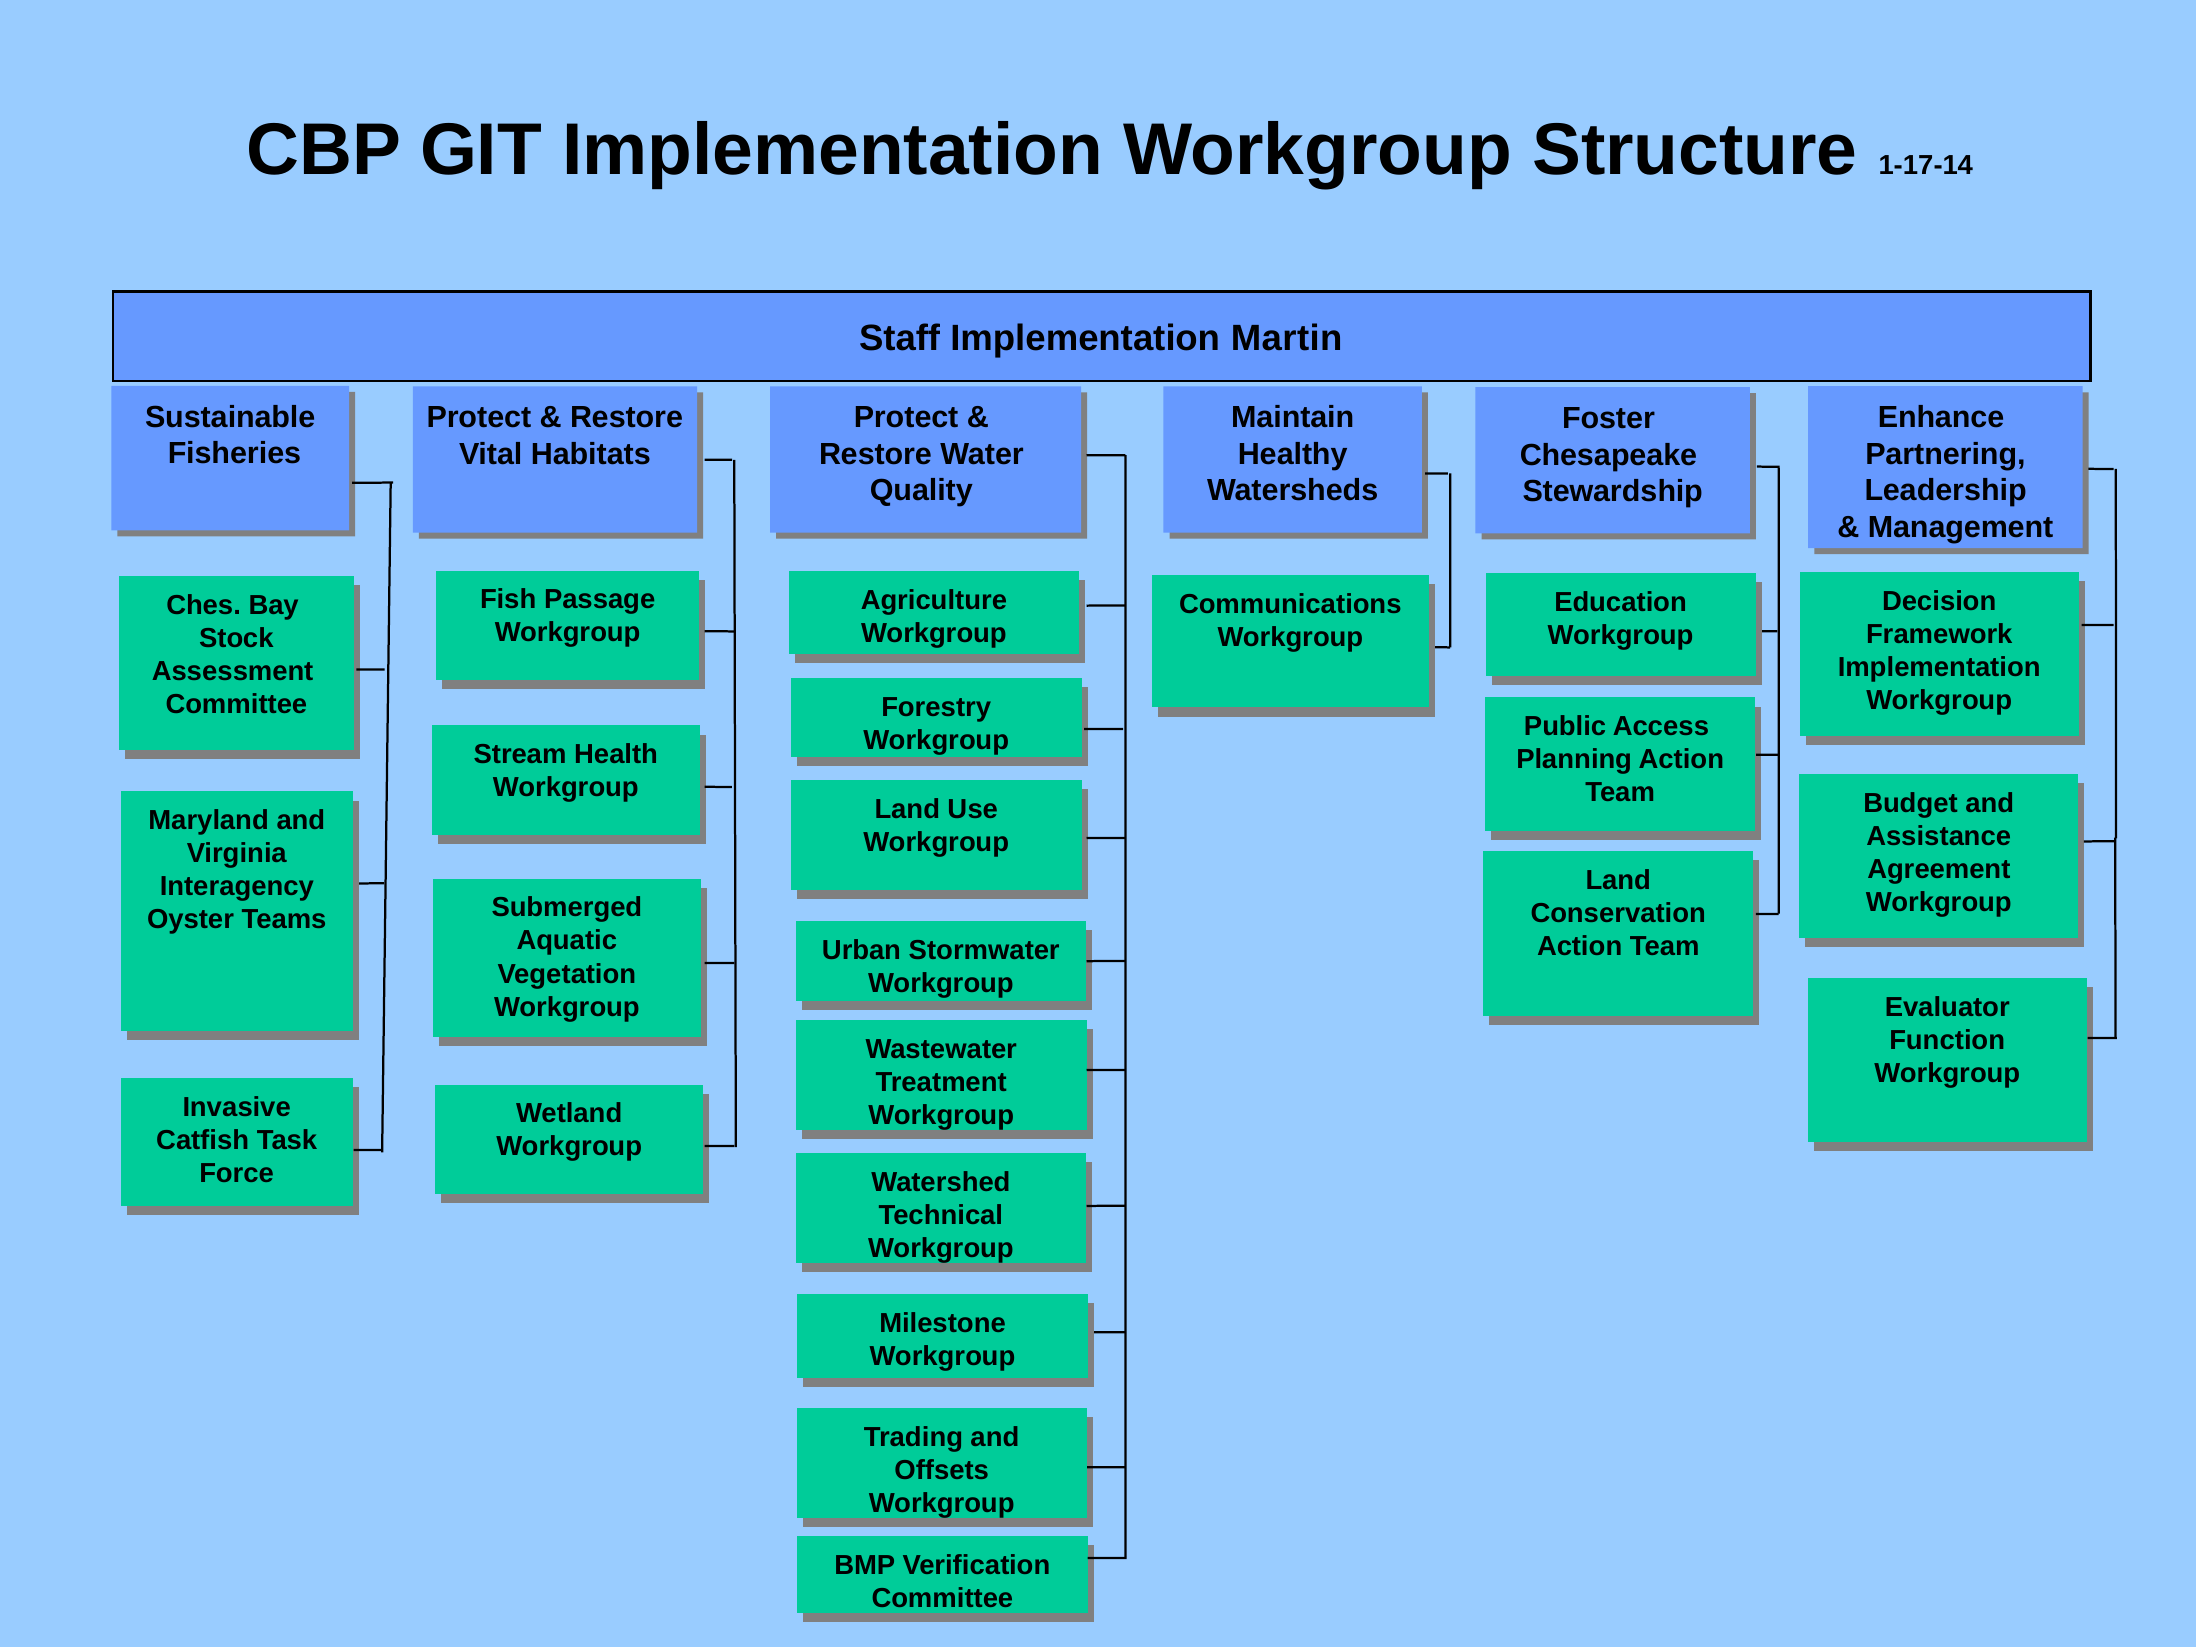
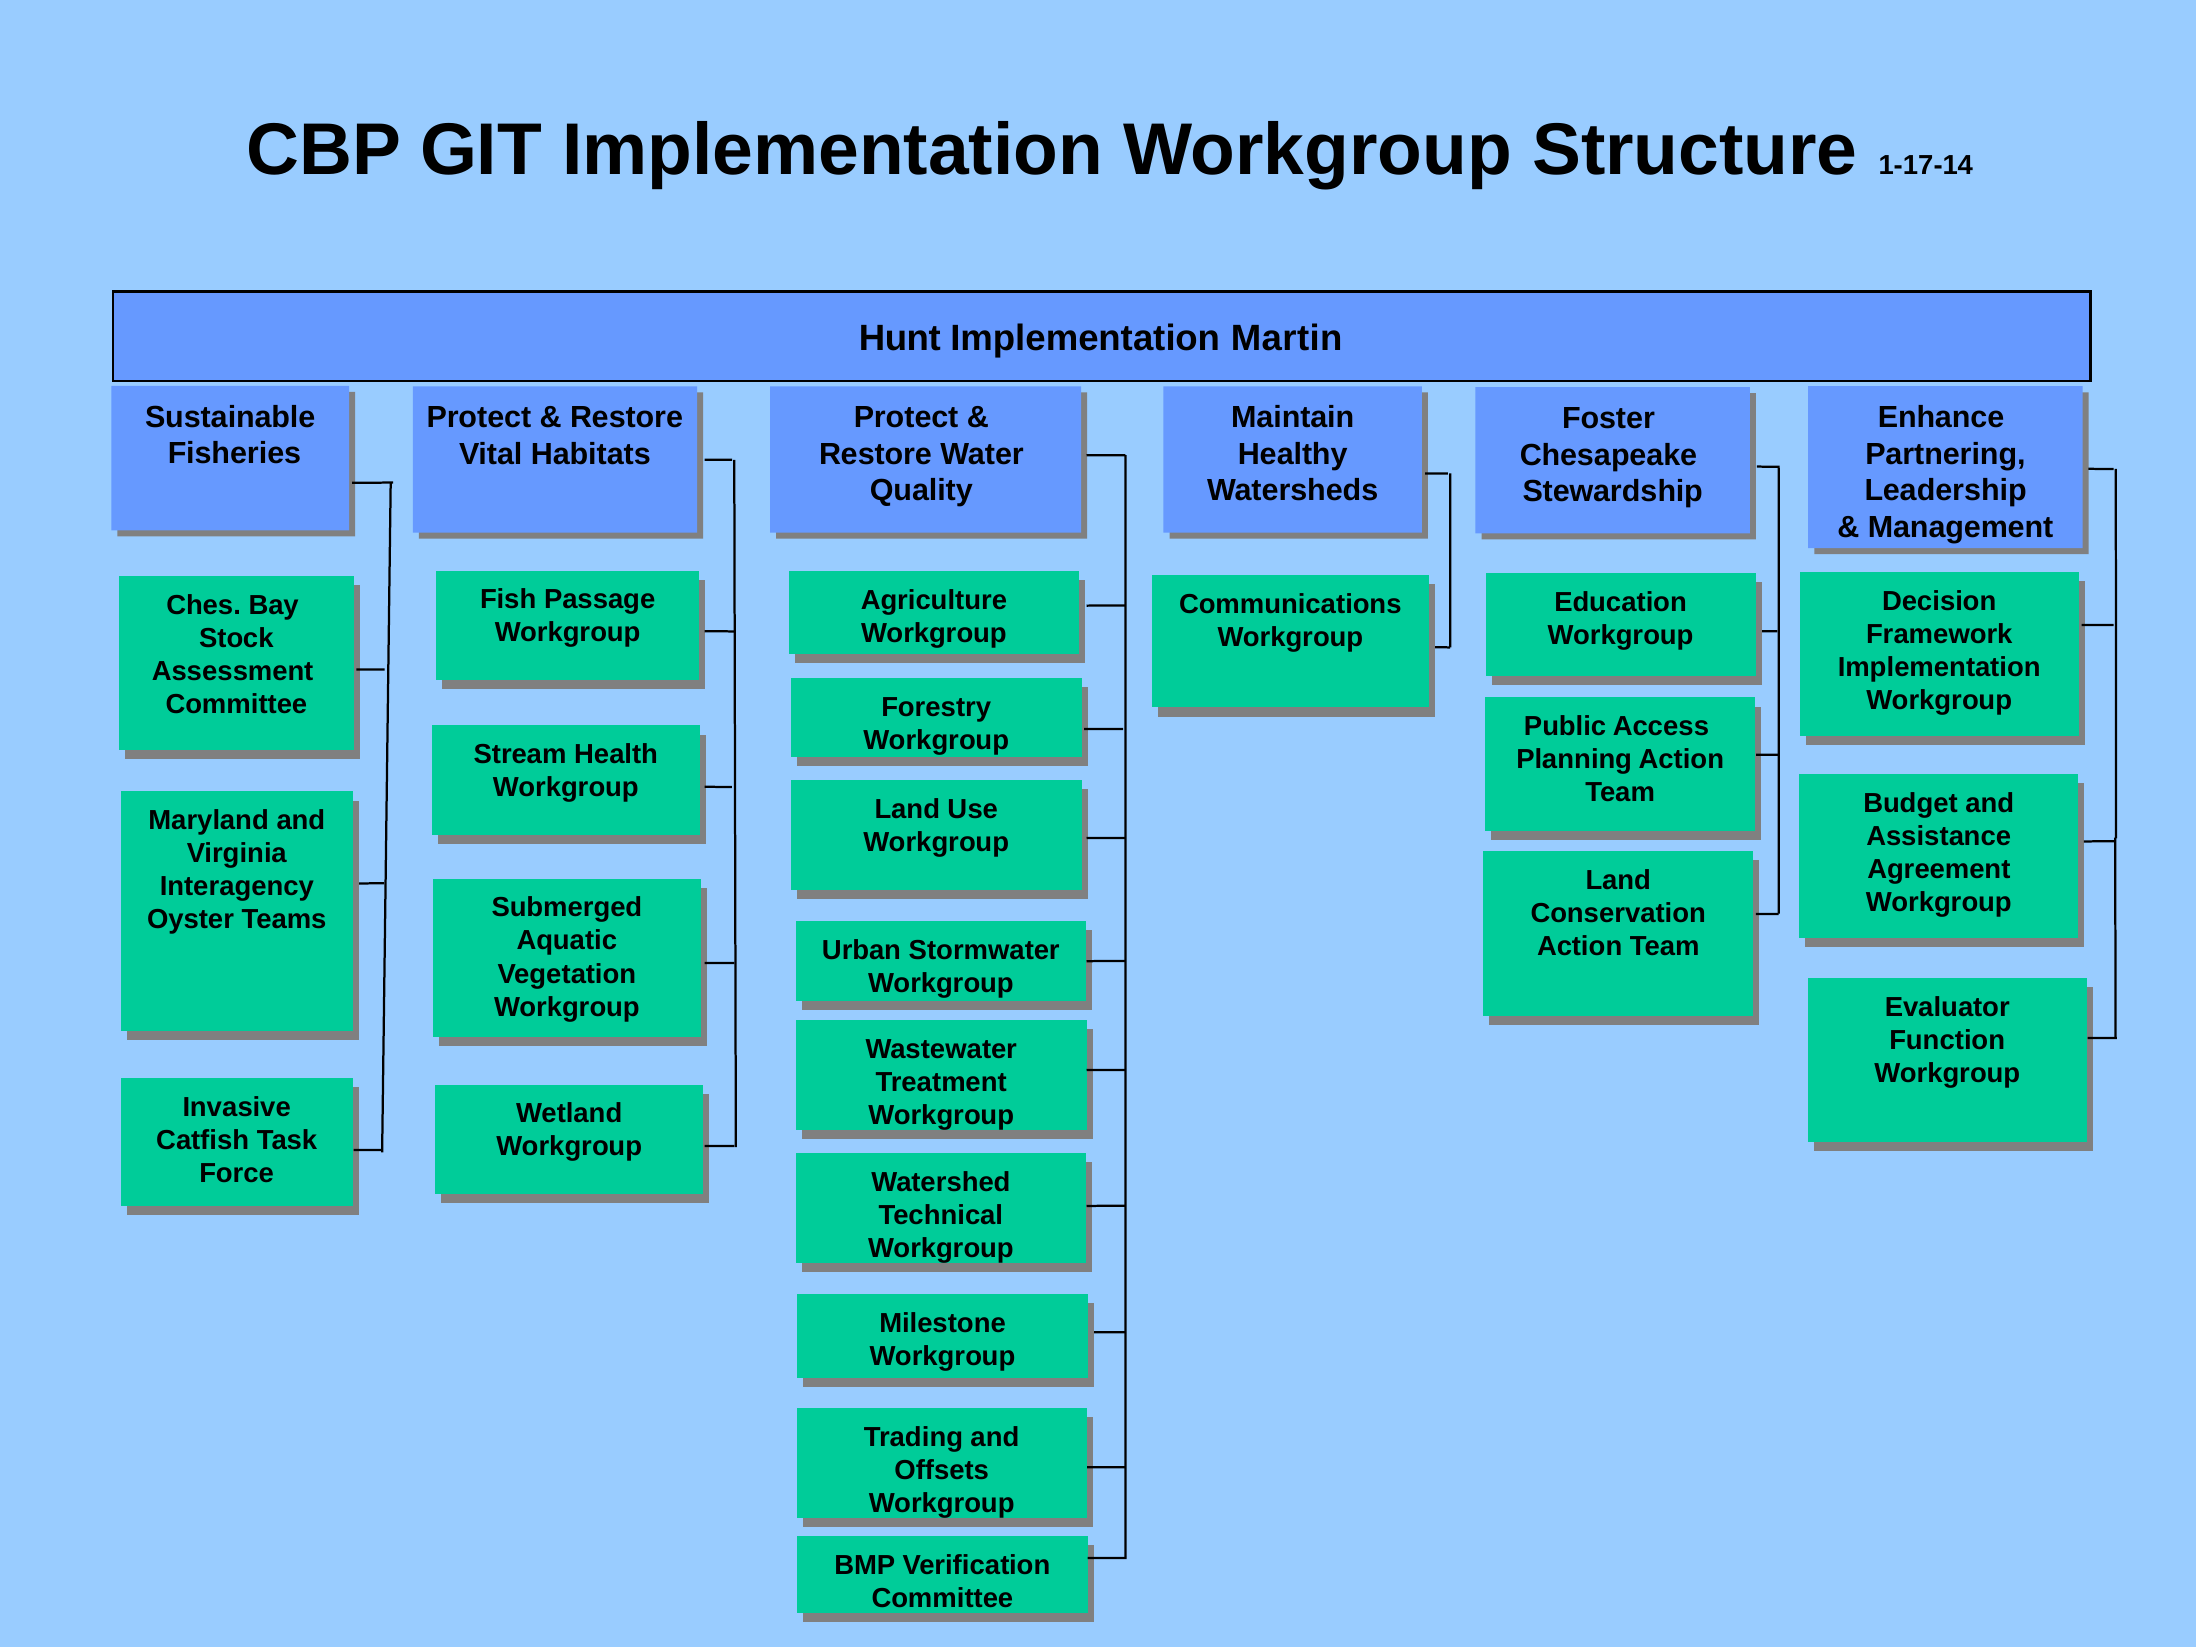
Staff: Staff -> Hunt
